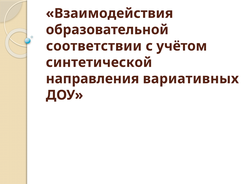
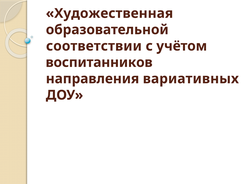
Взаимодействия: Взаимодействия -> Художественная
синтетической: синтетической -> воспитанников
